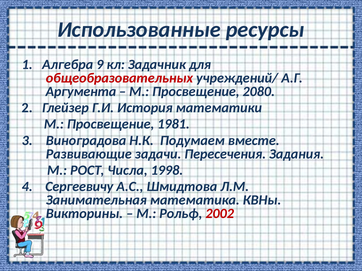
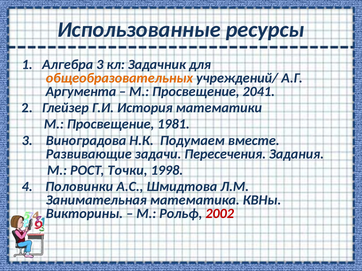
Алгебра 9: 9 -> 3
общеобразовательных colour: red -> orange
2080: 2080 -> 2041
Числа: Числа -> Точки
Сергеевичу: Сергеевичу -> Половинки
